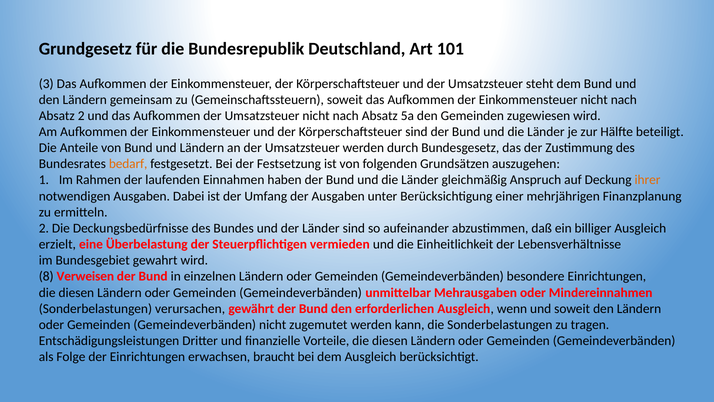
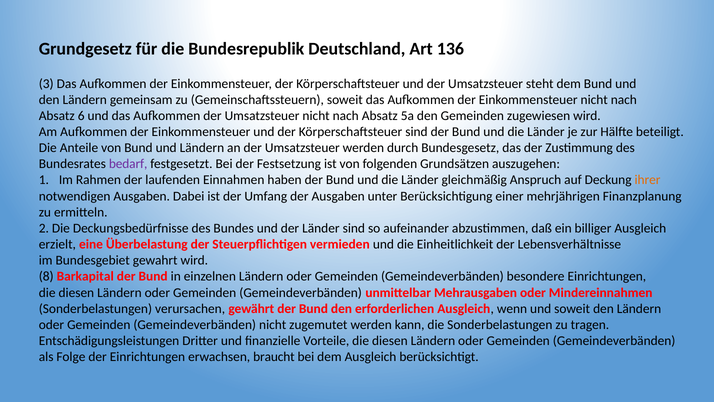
101: 101 -> 136
Absatz 2: 2 -> 6
bedarf colour: orange -> purple
Verweisen: Verweisen -> Barkapital
